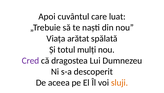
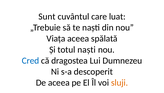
Apoi: Apoi -> Sunt
Viața arătat: arătat -> aceea
totul mulți: mulți -> naști
Cred colour: purple -> blue
